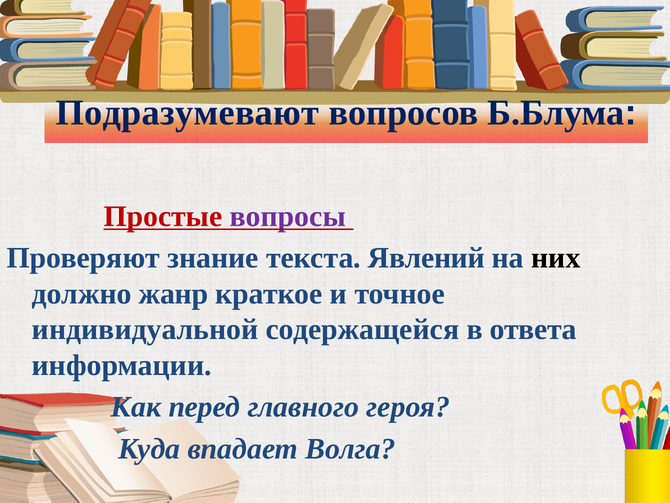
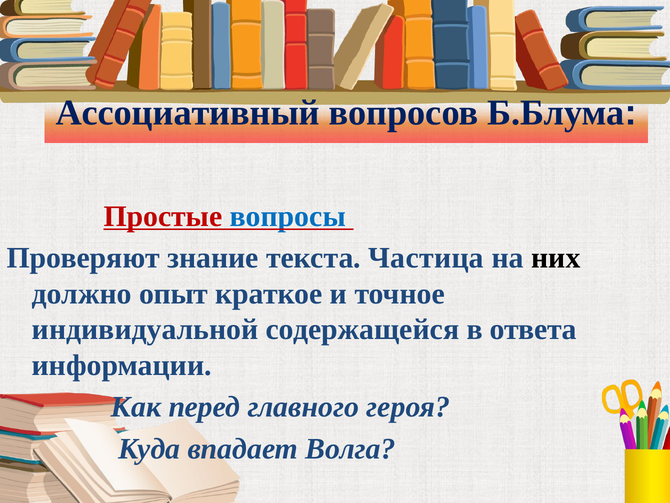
Подразумевают: Подразумевают -> Ассоциативный
вопросы colour: purple -> blue
Явлений: Явлений -> Частица
жанр: жанр -> опыт
